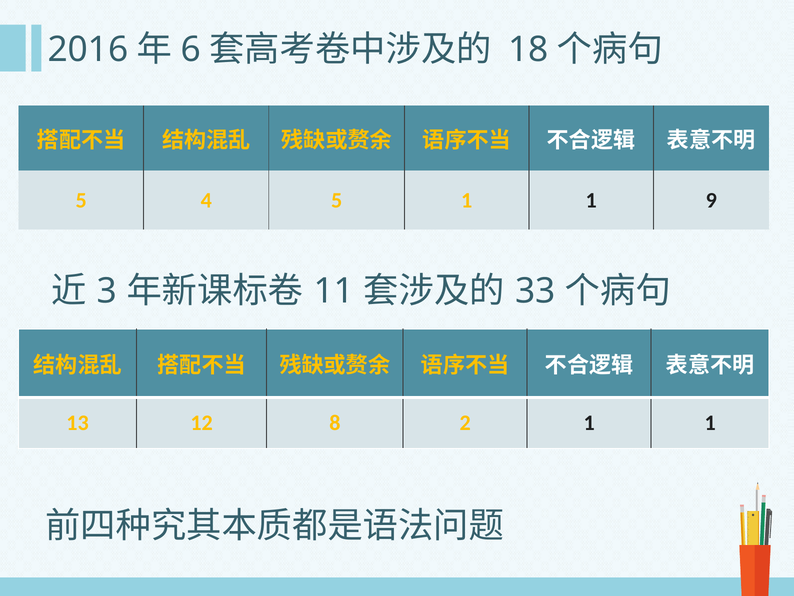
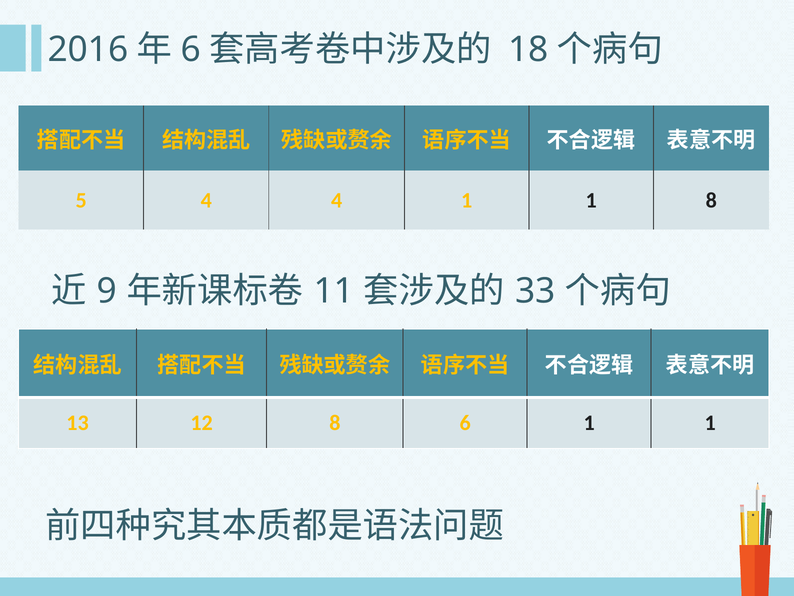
4 5: 5 -> 4
1 9: 9 -> 8
3: 3 -> 9
8 2: 2 -> 6
